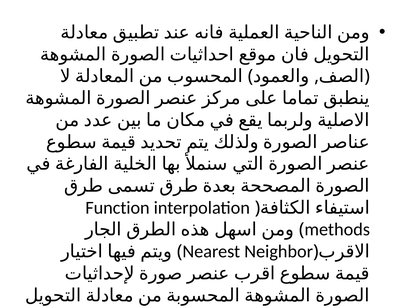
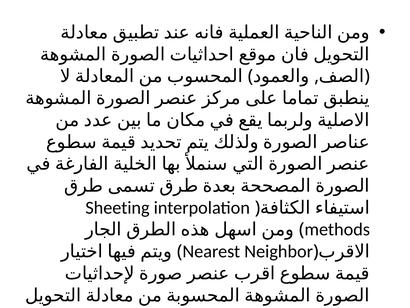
Function: Function -> Sheeting
